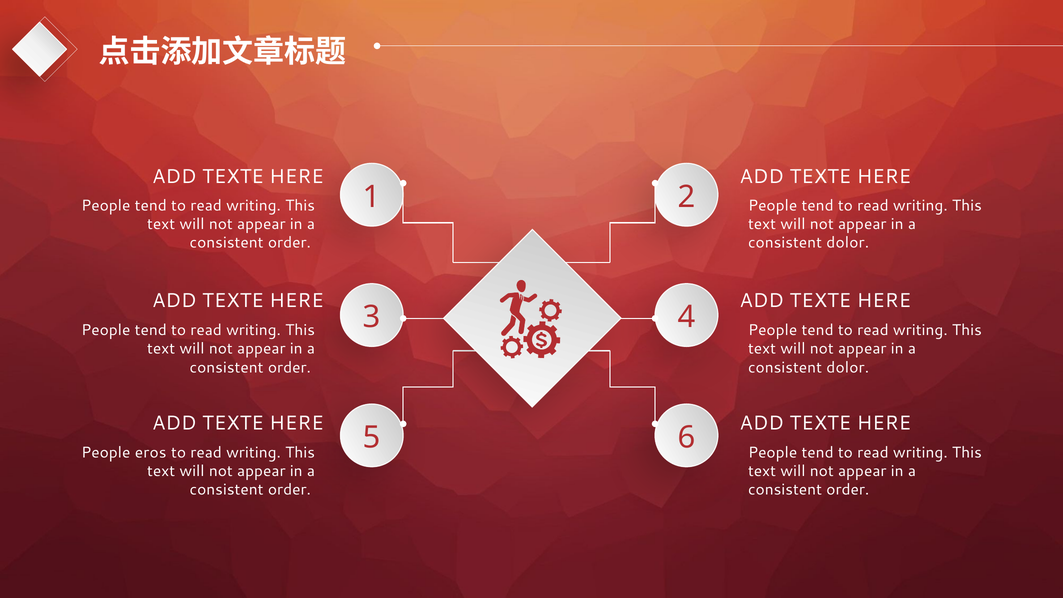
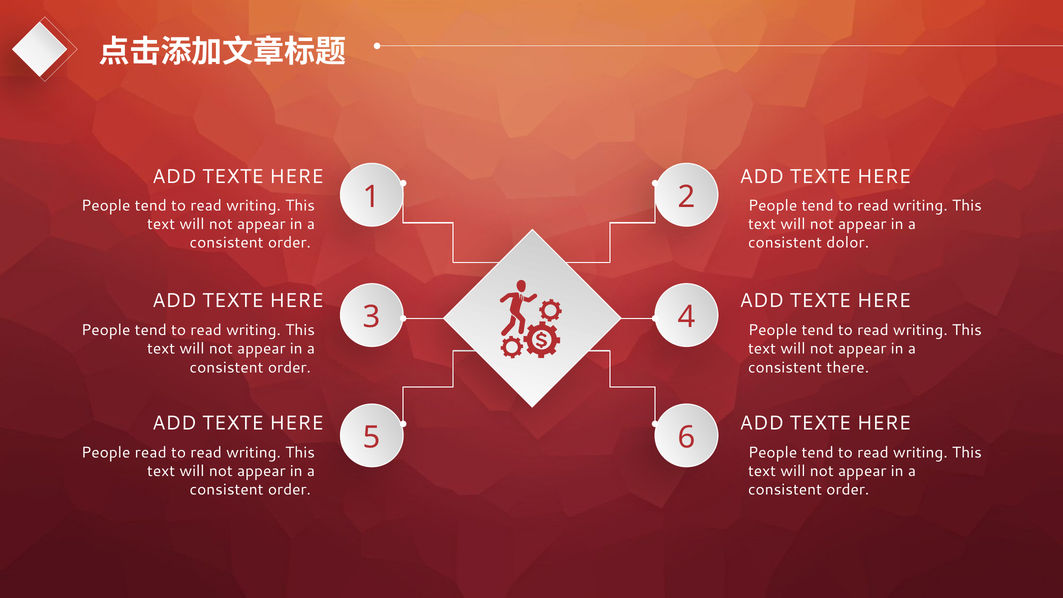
dolor at (848, 367): dolor -> there
People eros: eros -> read
